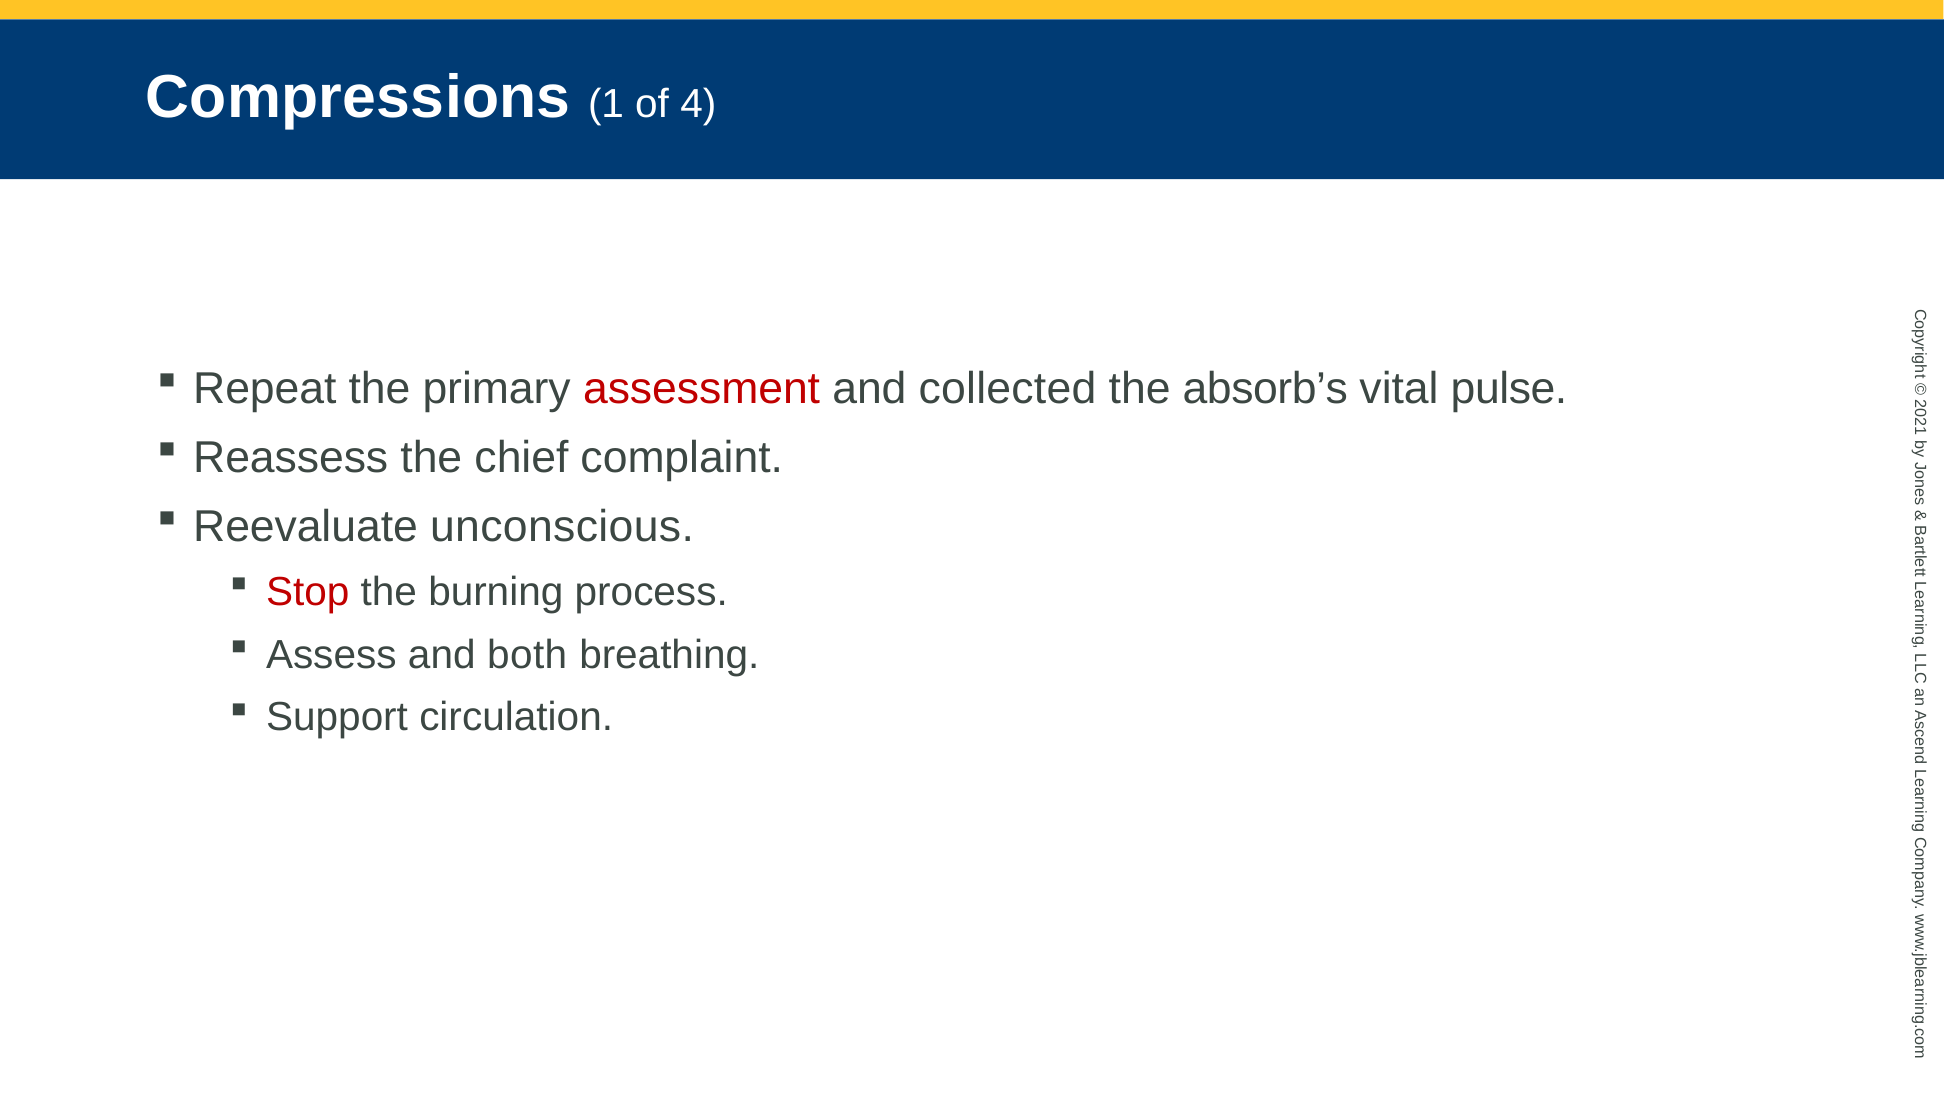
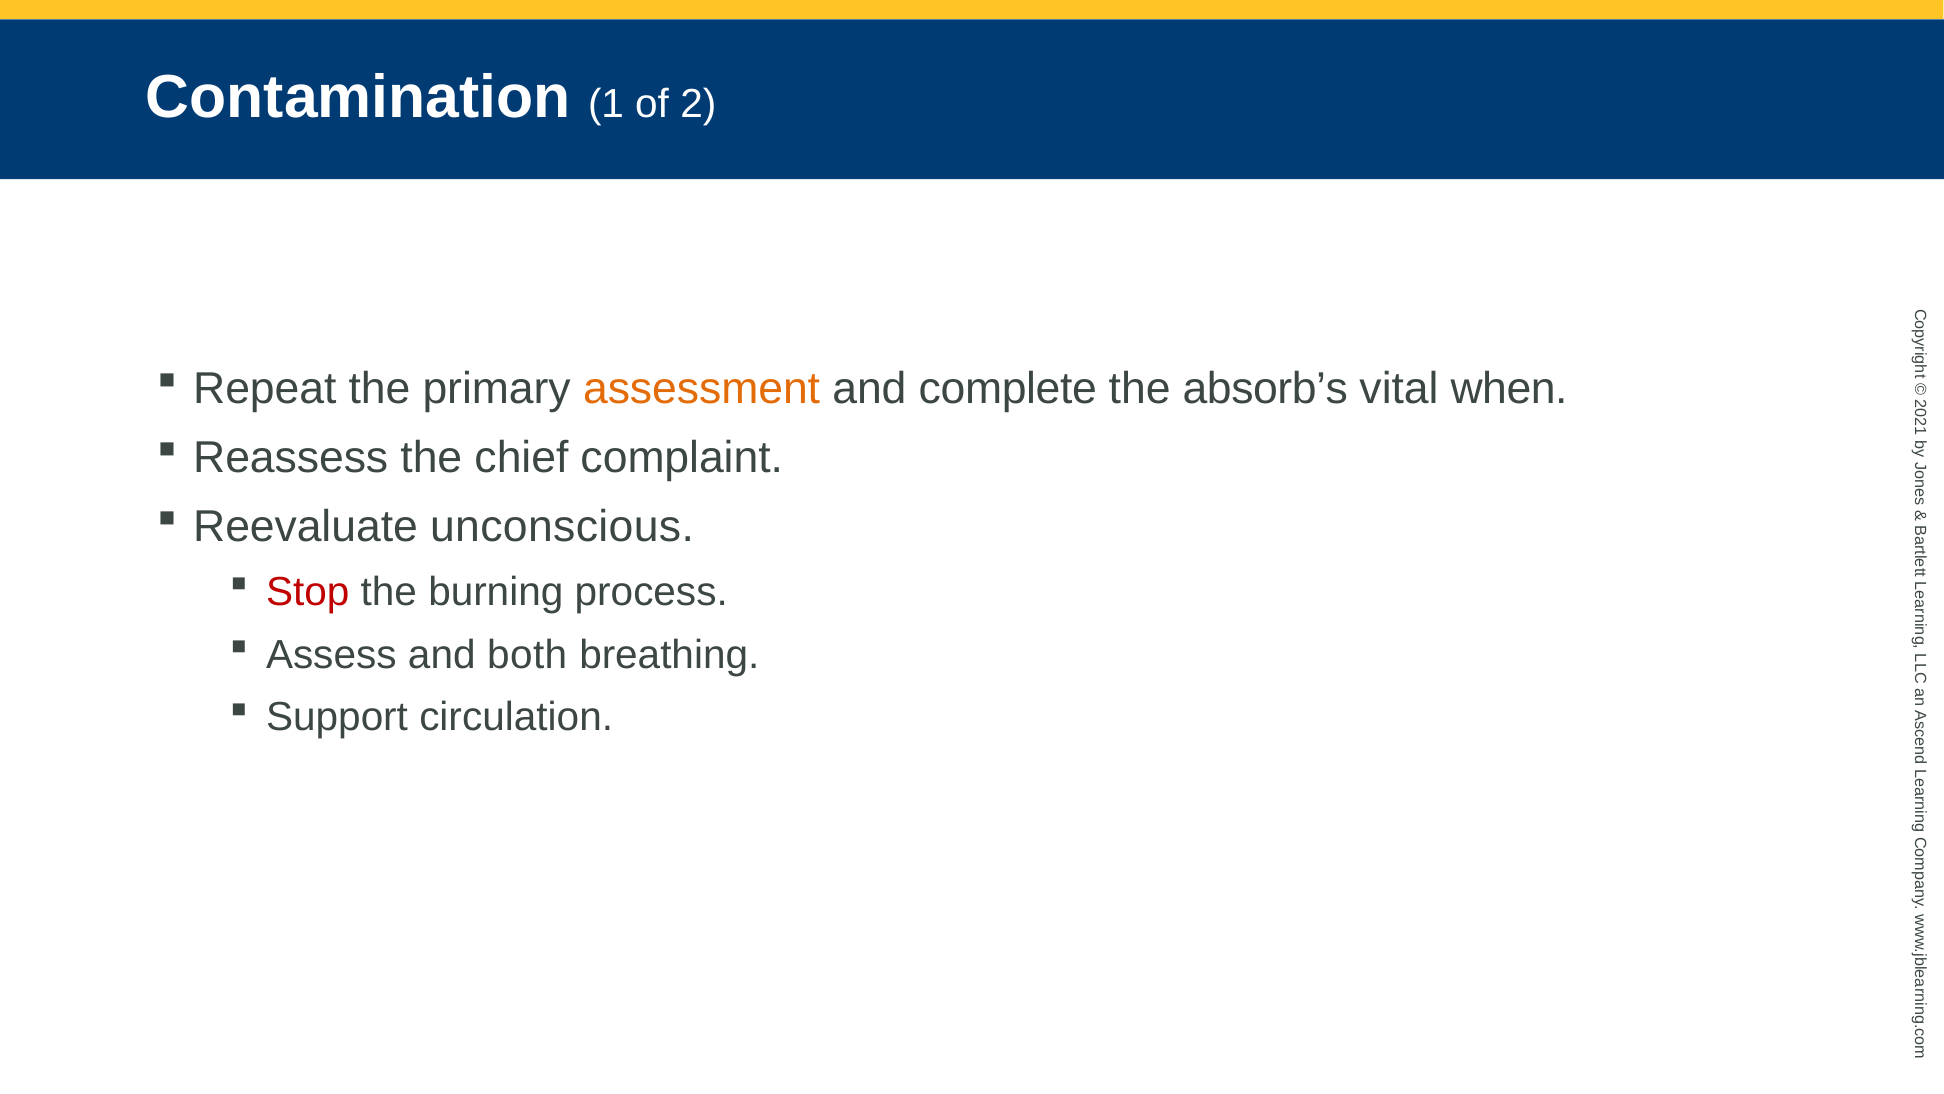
Compressions: Compressions -> Contamination
of 4: 4 -> 2
assessment colour: red -> orange
collected: collected -> complete
pulse: pulse -> when
